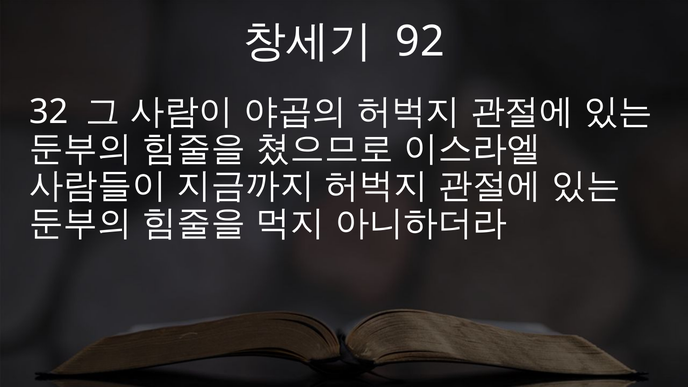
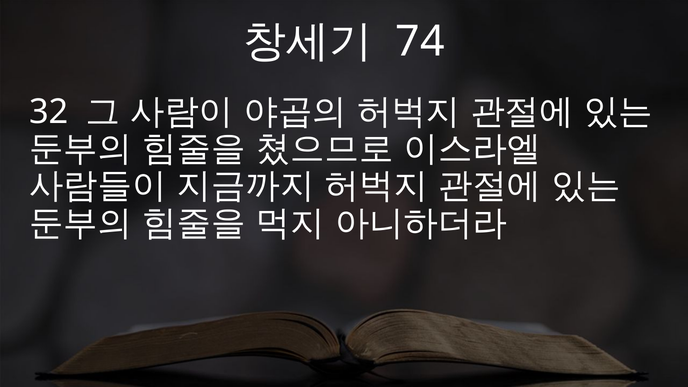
92: 92 -> 74
